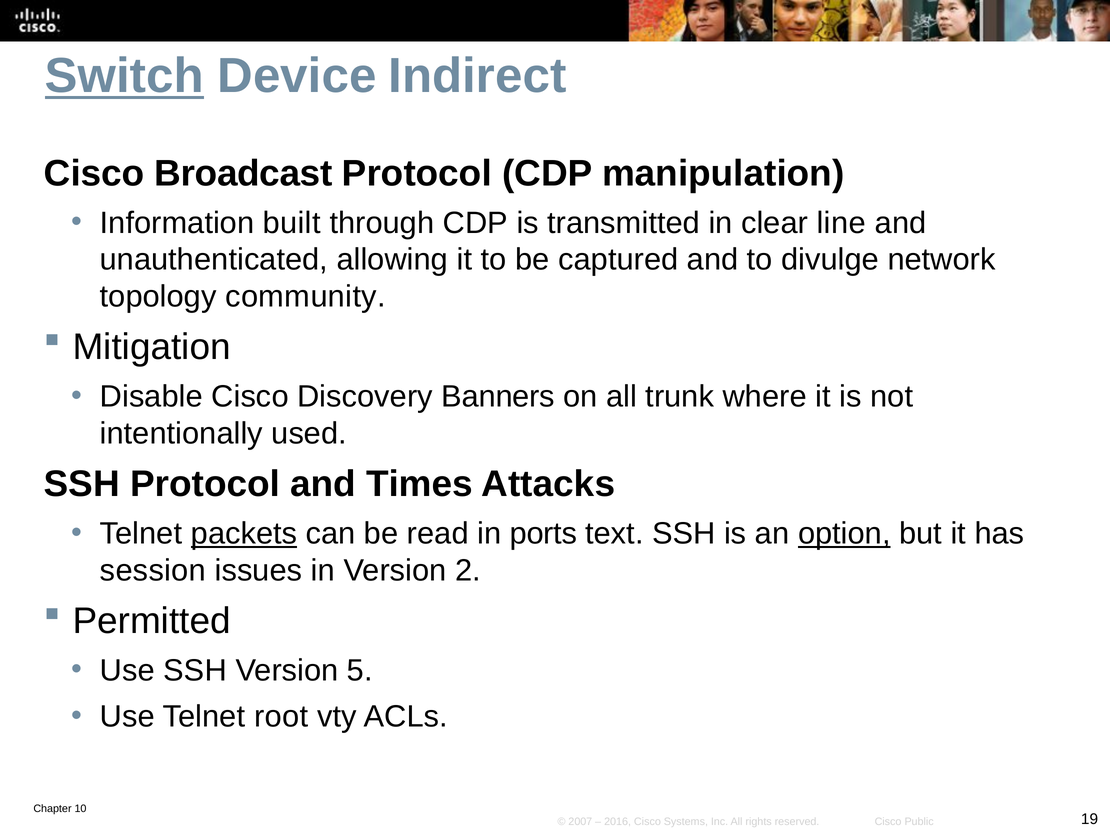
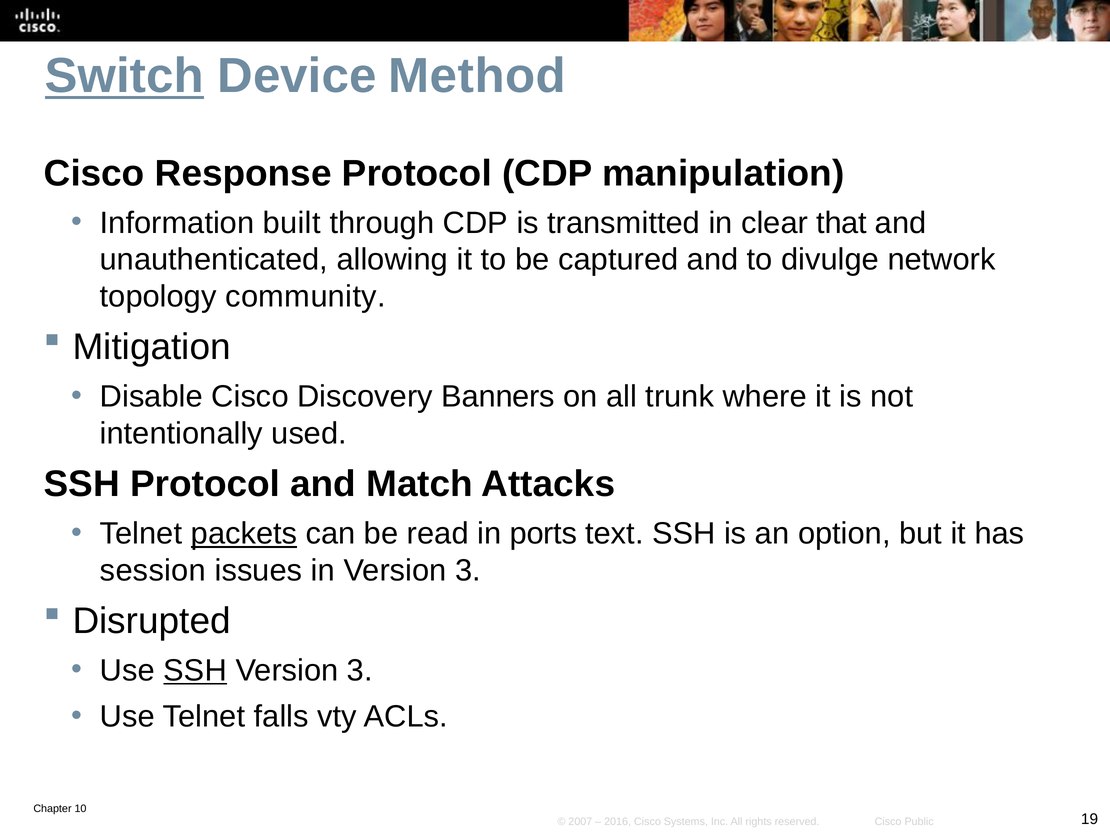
Indirect: Indirect -> Method
Broadcast: Broadcast -> Response
line: line -> that
Times: Times -> Match
option underline: present -> none
in Version 2: 2 -> 3
Permitted: Permitted -> Disrupted
SSH at (195, 671) underline: none -> present
5 at (360, 671): 5 -> 3
root: root -> falls
